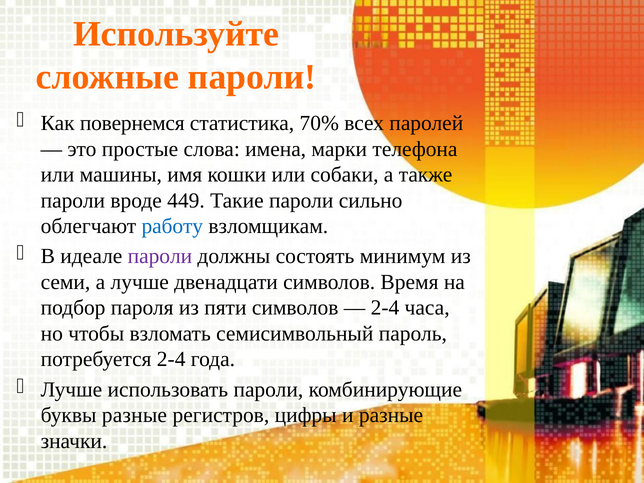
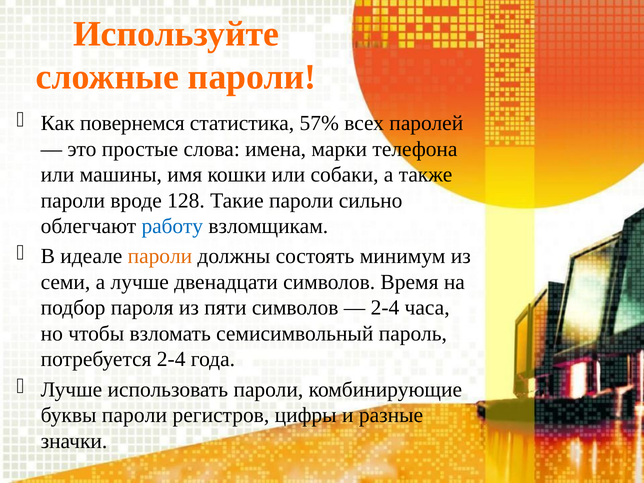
70%: 70% -> 57%
449: 449 -> 128
пароли at (160, 256) colour: purple -> orange
буквы разные: разные -> пароли
